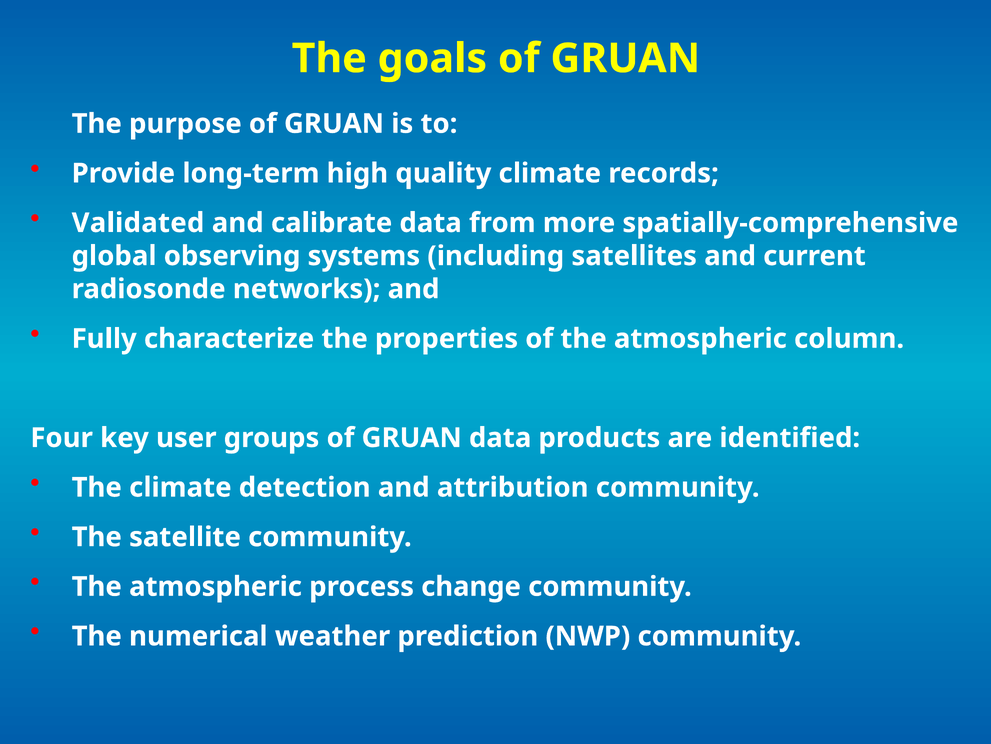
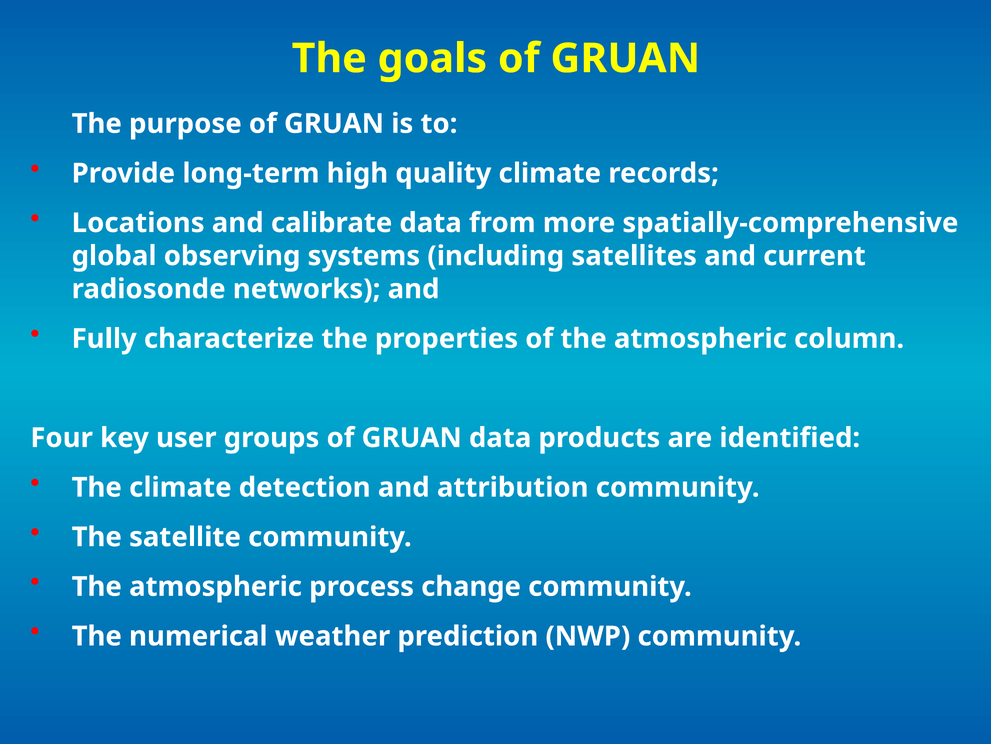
Validated: Validated -> Locations
